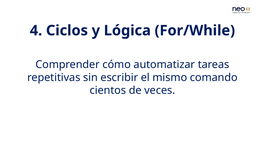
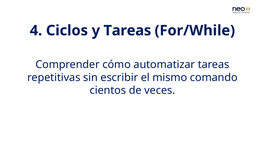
y Lógica: Lógica -> Tareas
